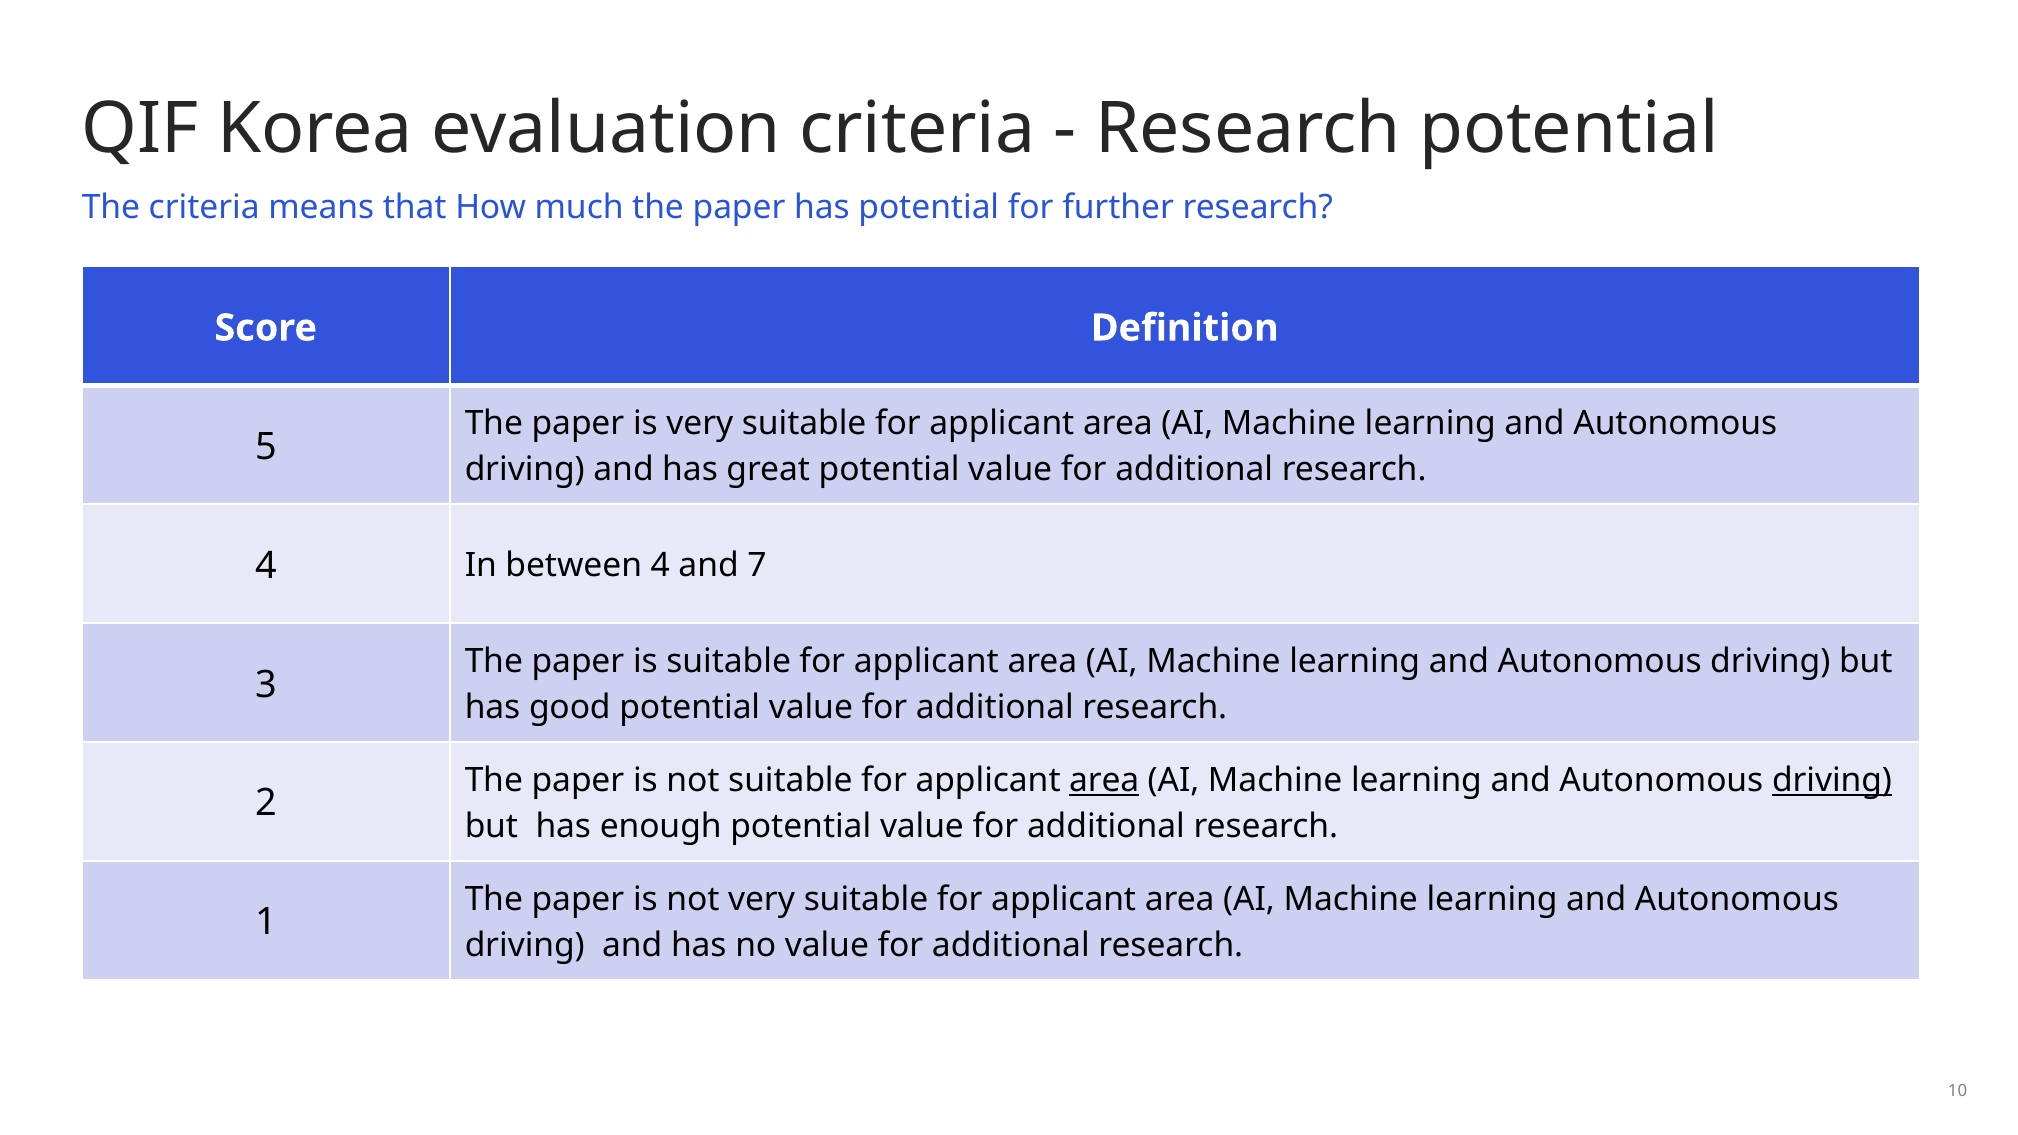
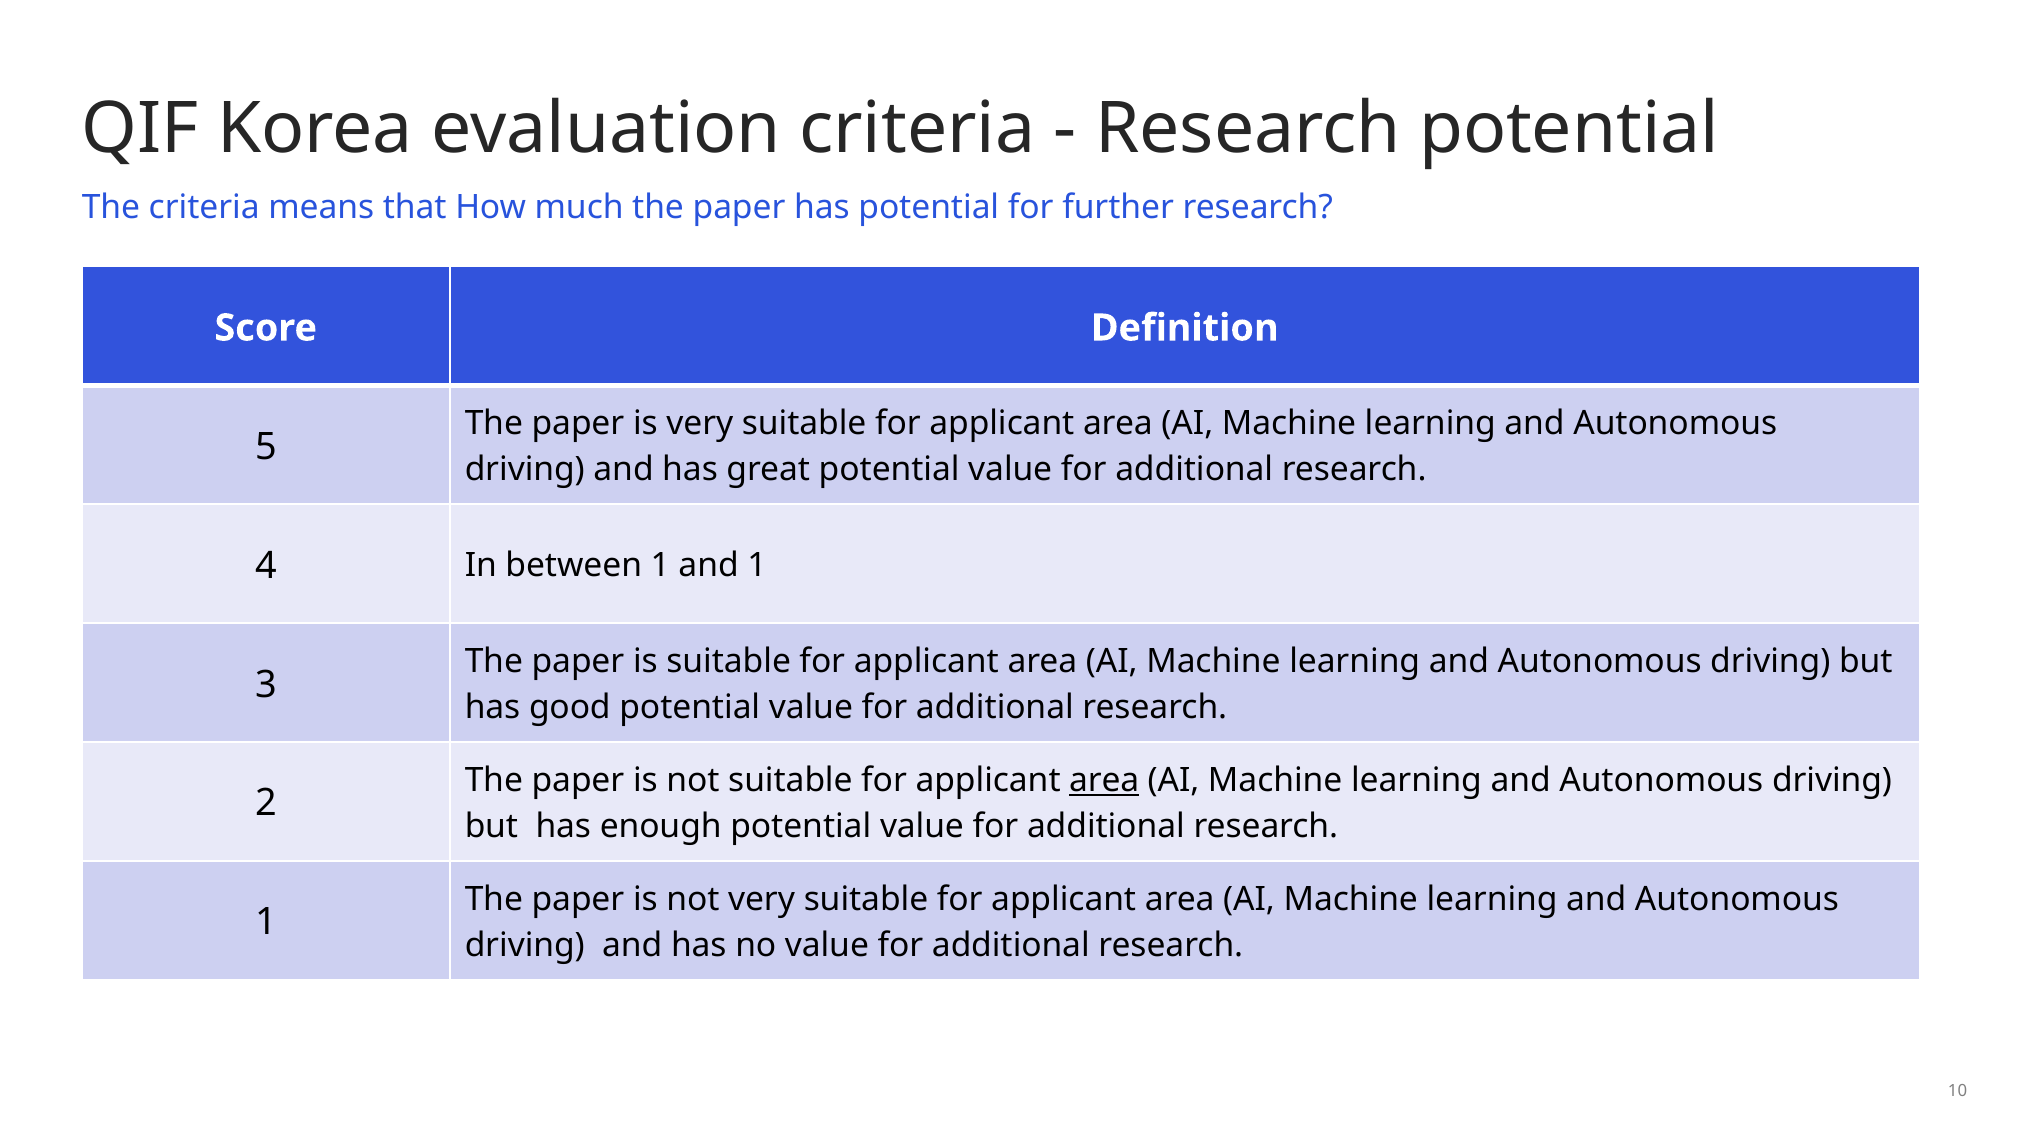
between 4: 4 -> 1
and 7: 7 -> 1
driving at (1832, 781) underline: present -> none
